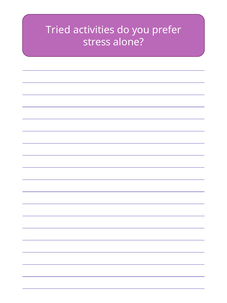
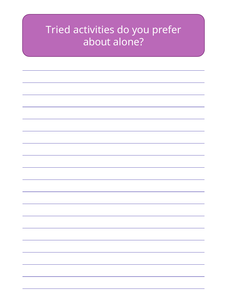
stress: stress -> about
